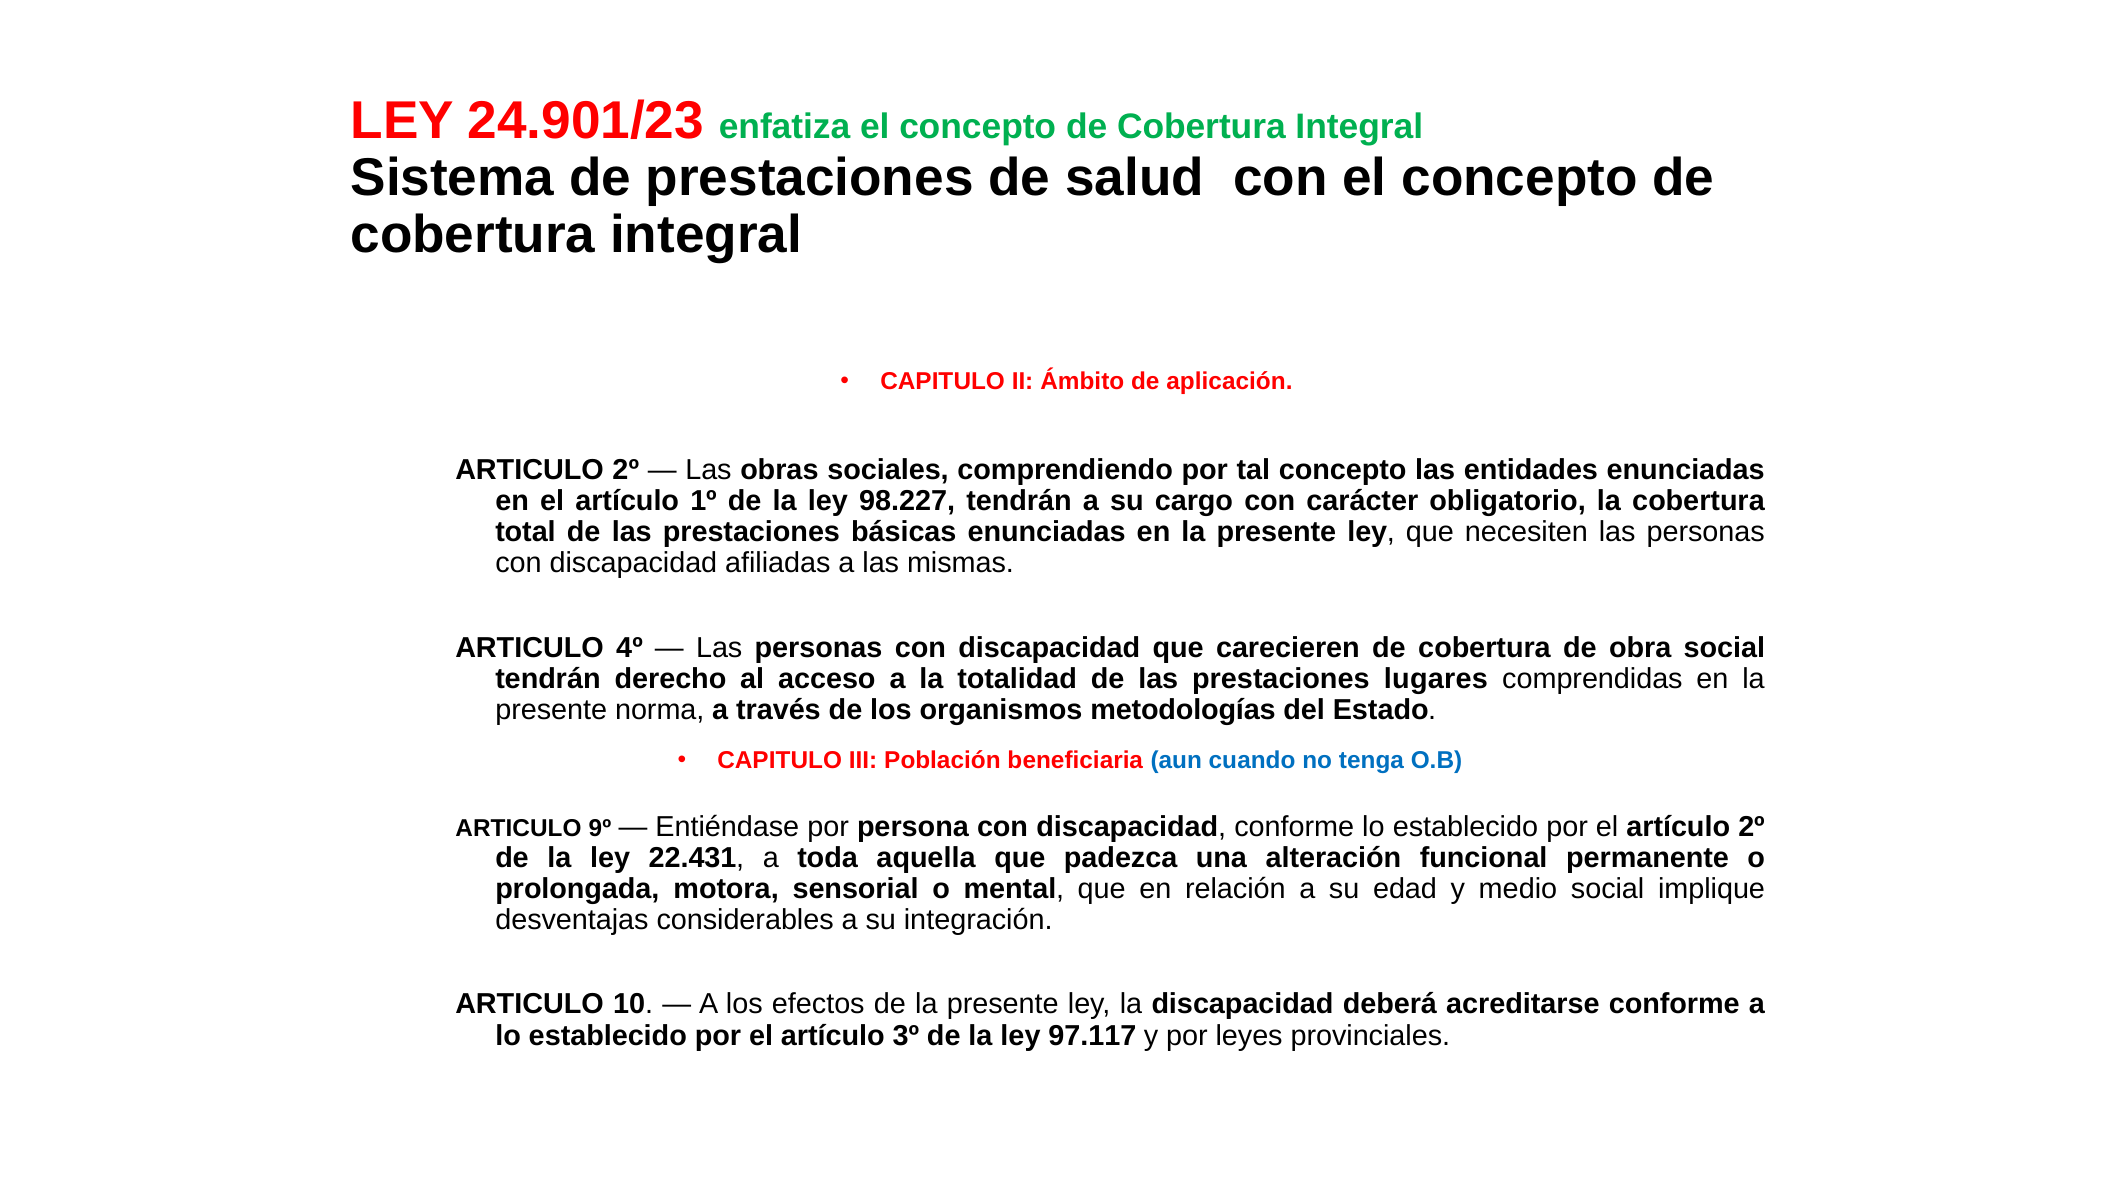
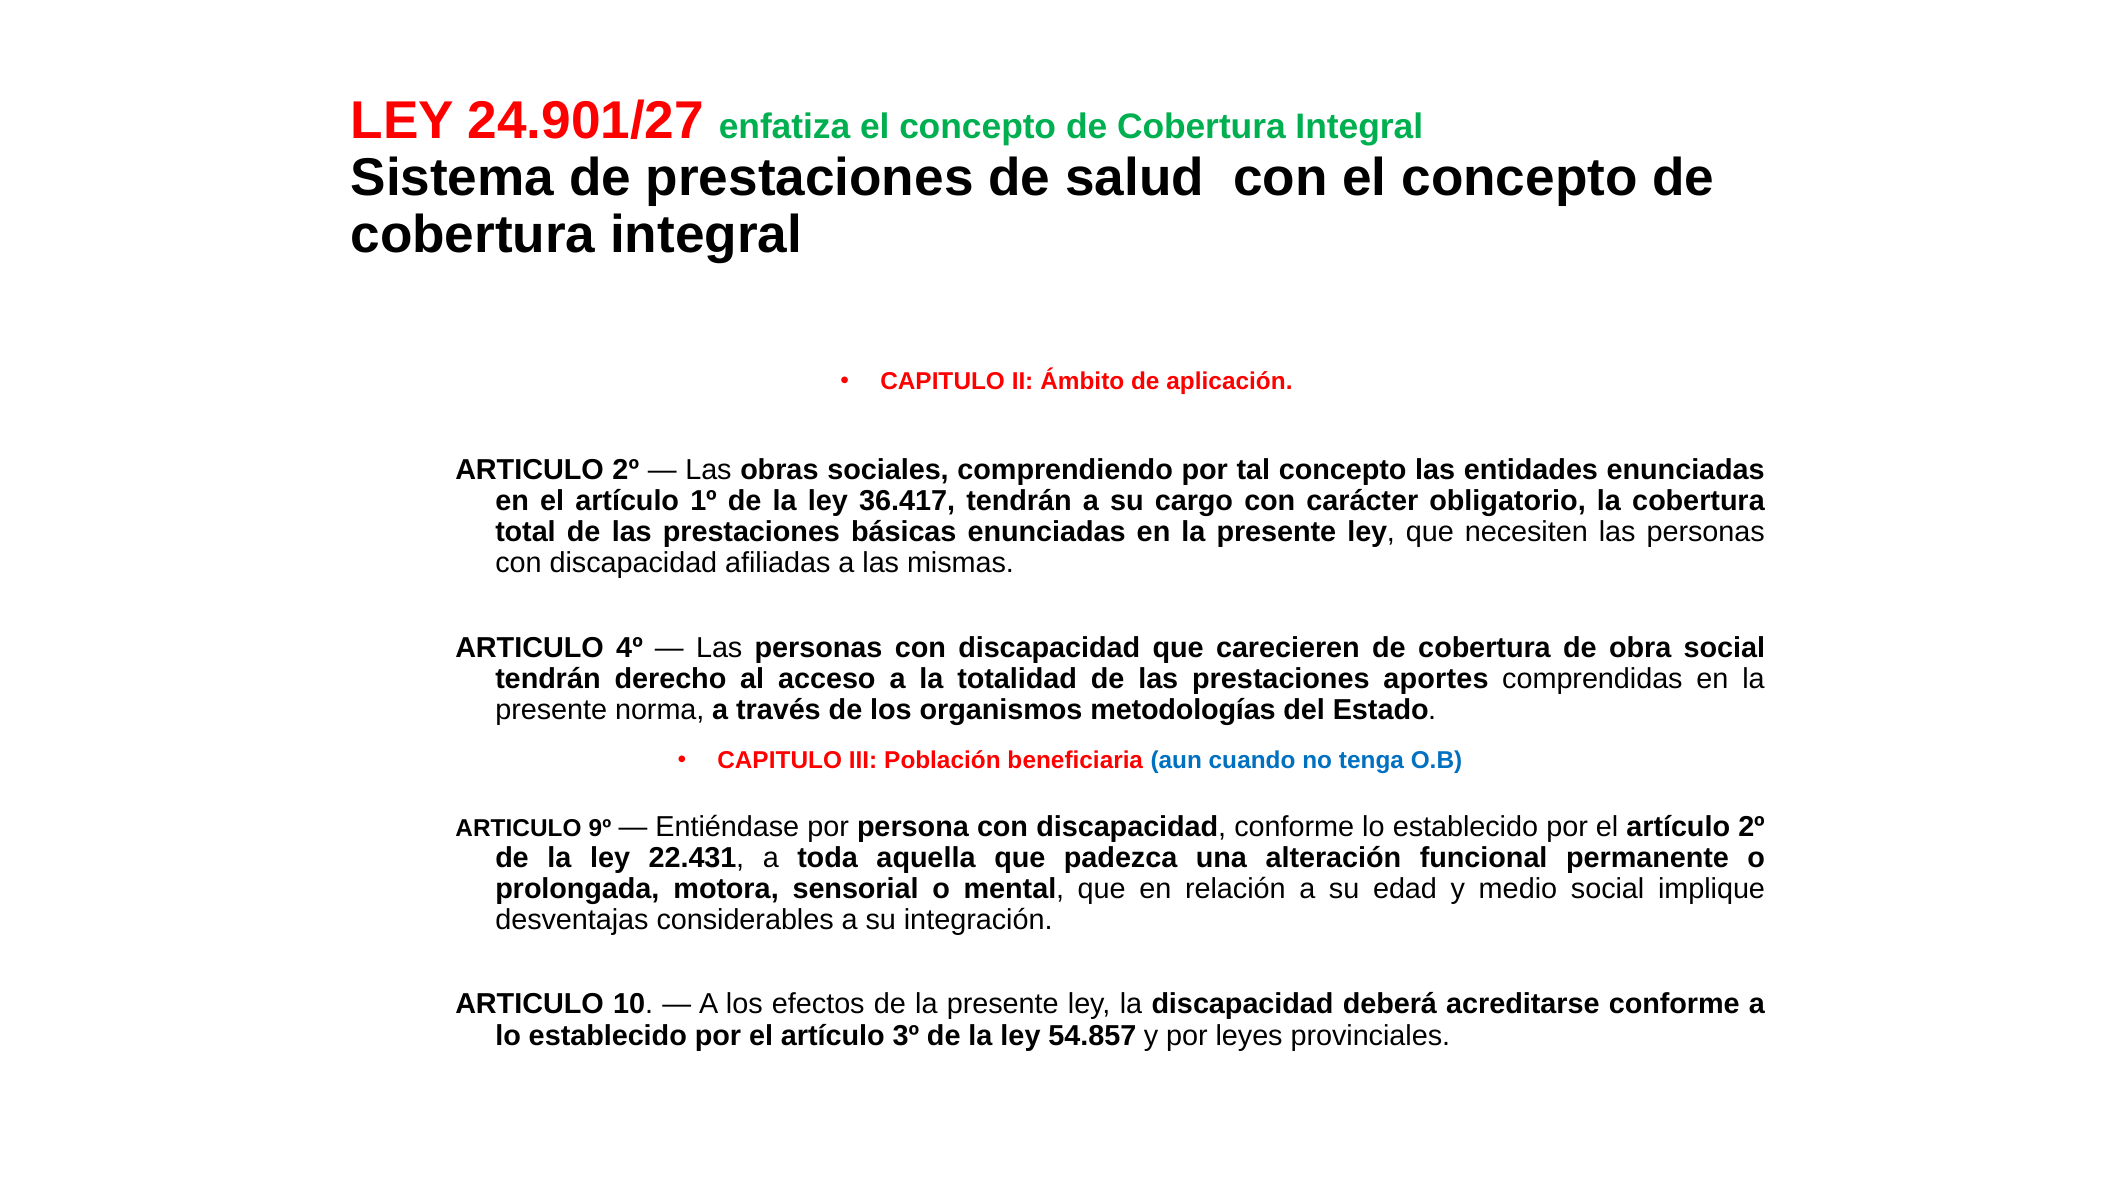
24.901/23: 24.901/23 -> 24.901/27
98.227: 98.227 -> 36.417
lugares: lugares -> aportes
97.117: 97.117 -> 54.857
